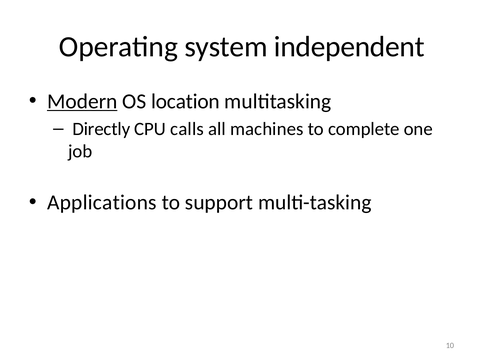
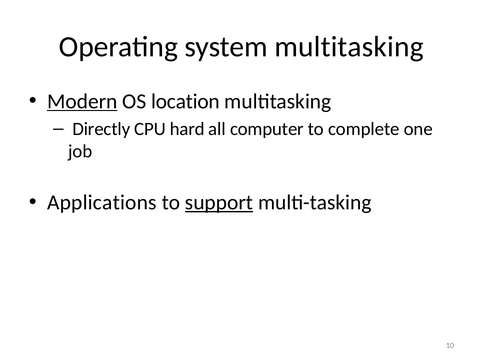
system independent: independent -> multitasking
calls: calls -> hard
machines: machines -> computer
support underline: none -> present
